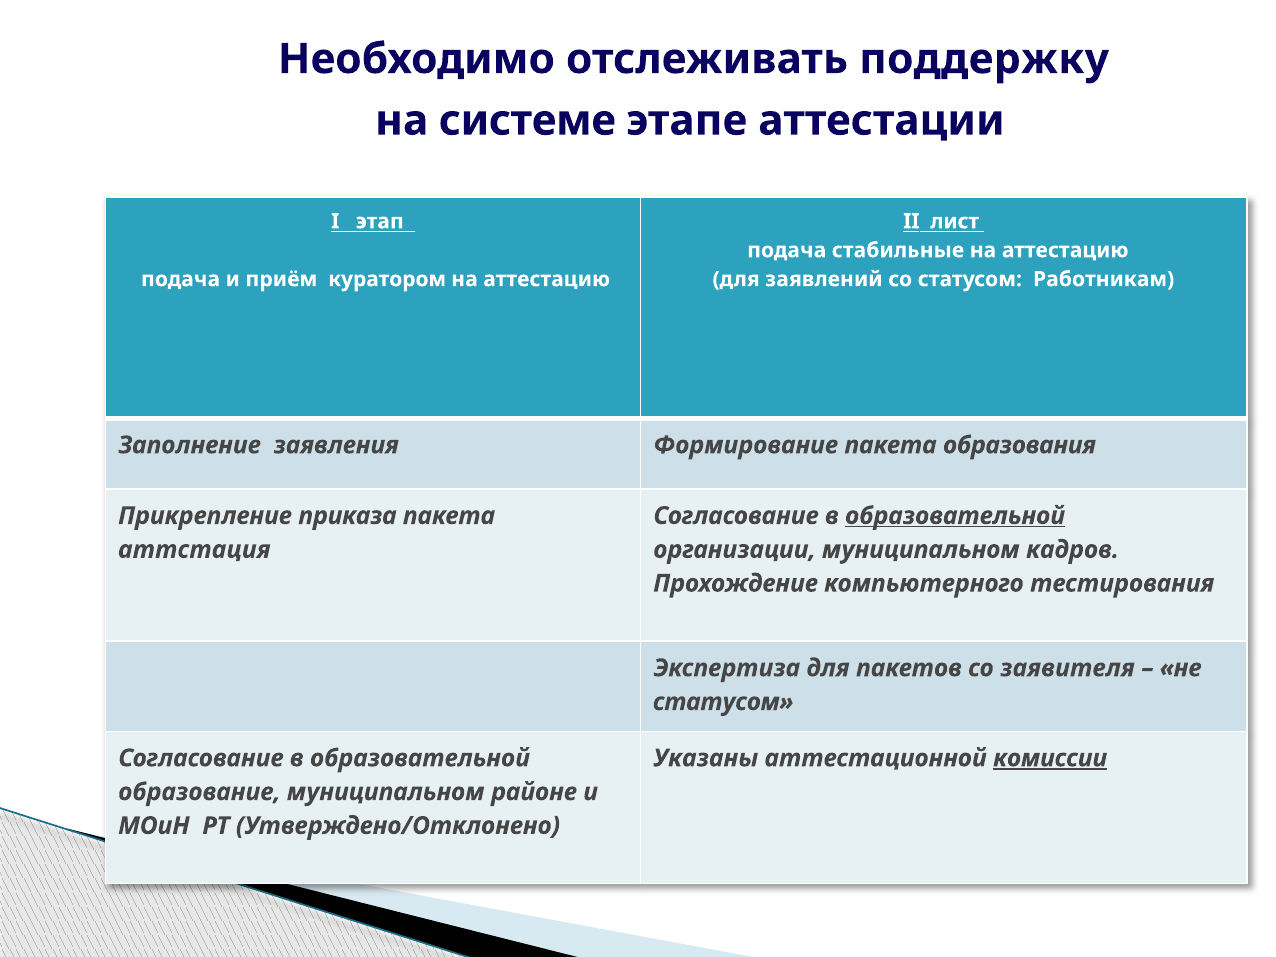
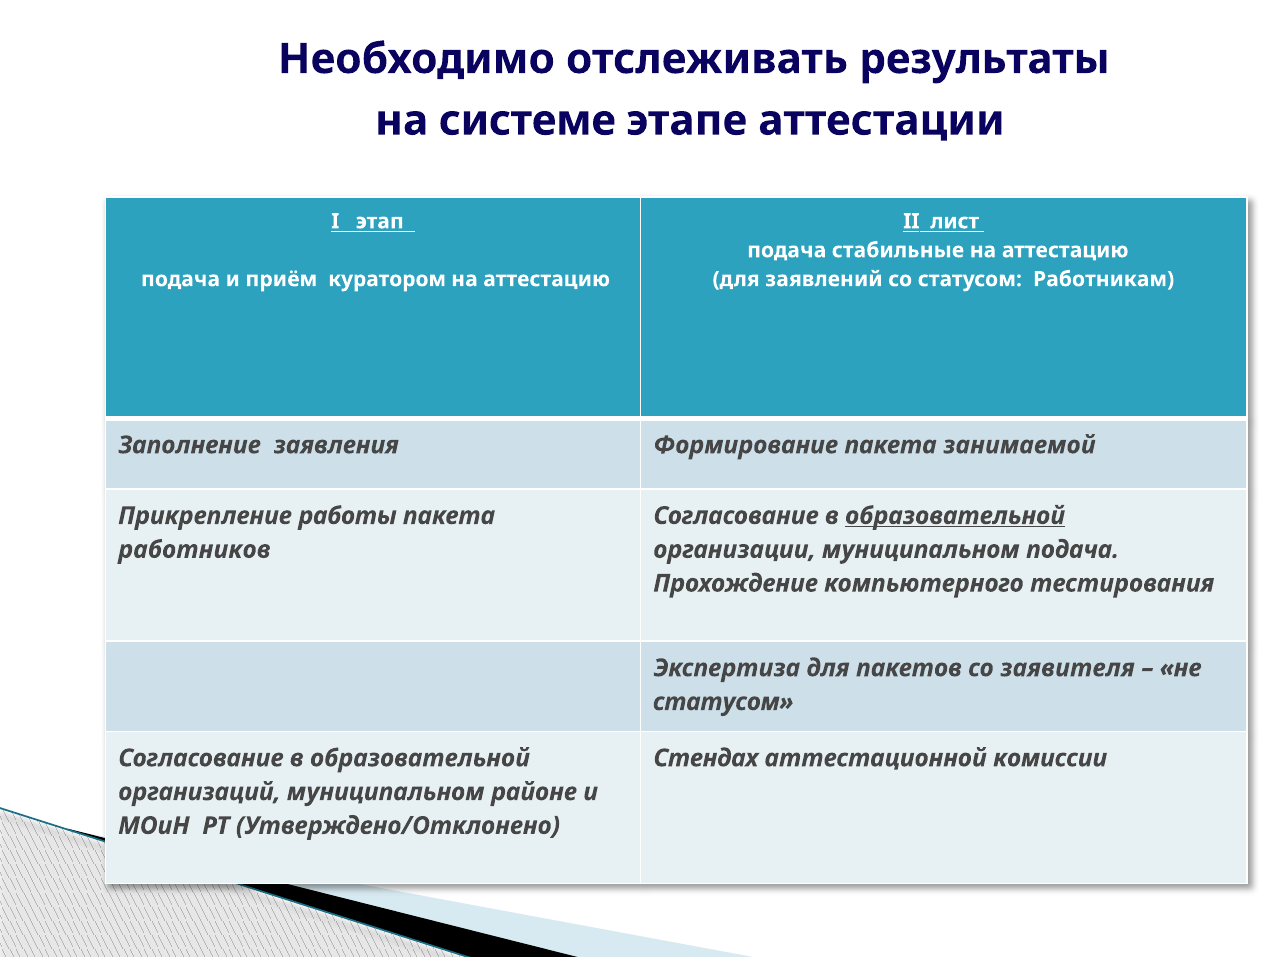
поддержку: поддержку -> результаты
образования: образования -> занимаемой
приказа: приказа -> работы
аттстация: аттстация -> работников
муниципальном кадров: кадров -> подача
Указаны: Указаны -> Стендах
комиссии underline: present -> none
образование: образование -> организаций
